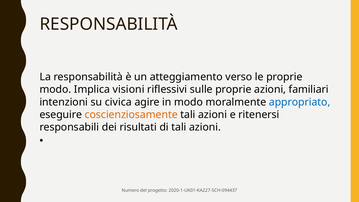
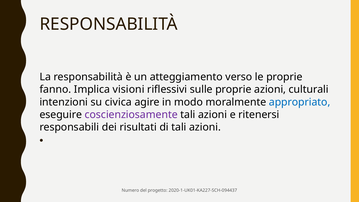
modo at (55, 89): modo -> fanno
familiari: familiari -> culturali
coscienziosamente colour: orange -> purple
